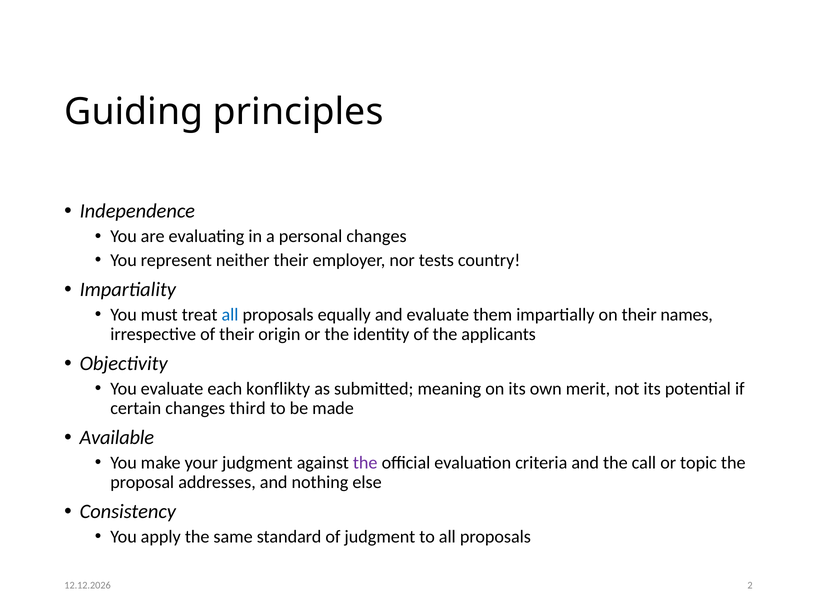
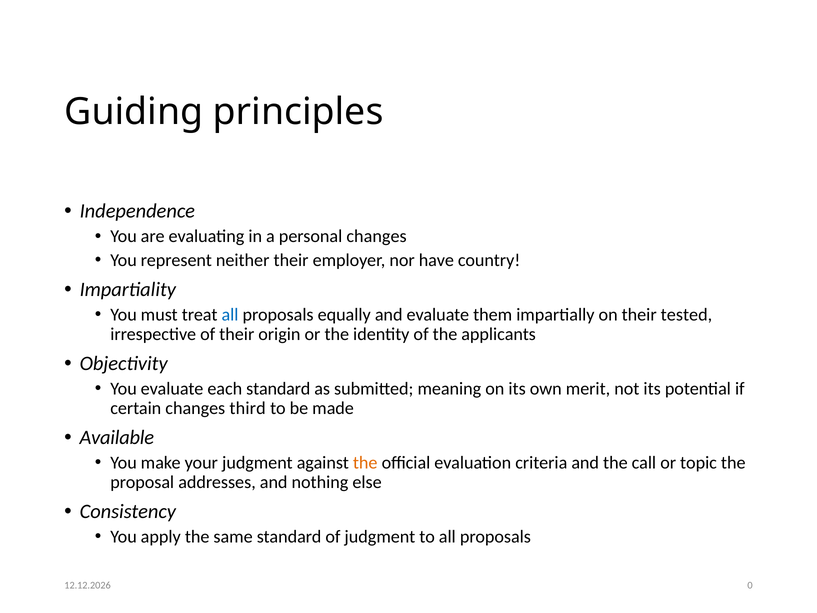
tests: tests -> have
names: names -> tested
each konflikty: konflikty -> standard
the at (365, 463) colour: purple -> orange
2: 2 -> 0
